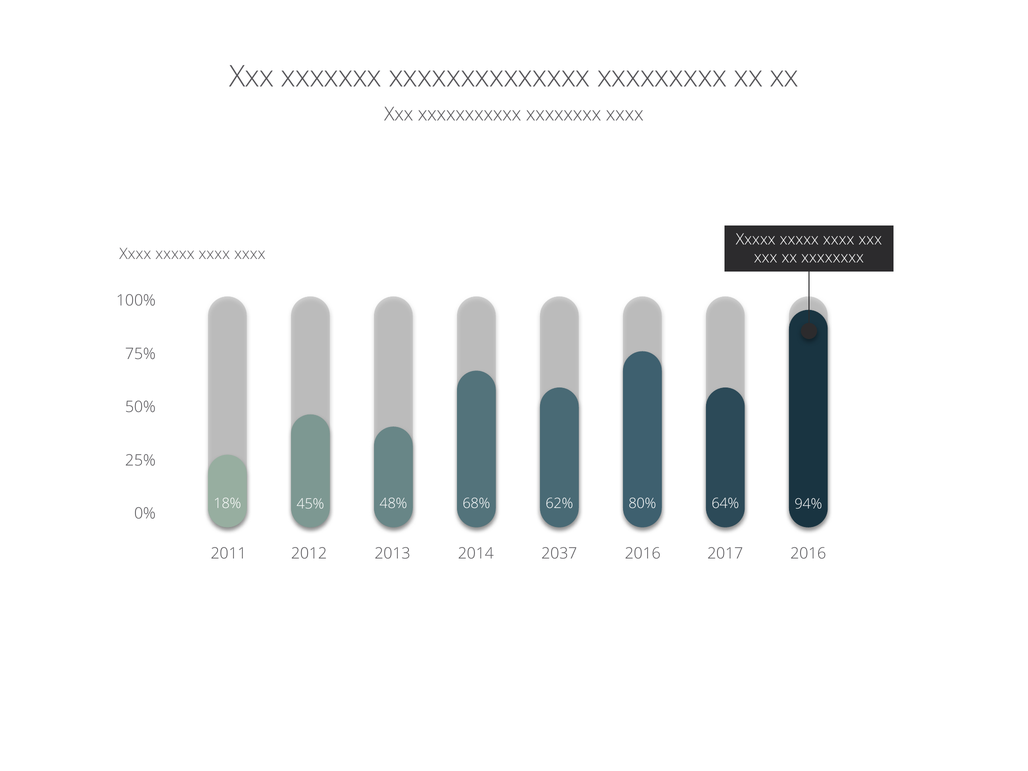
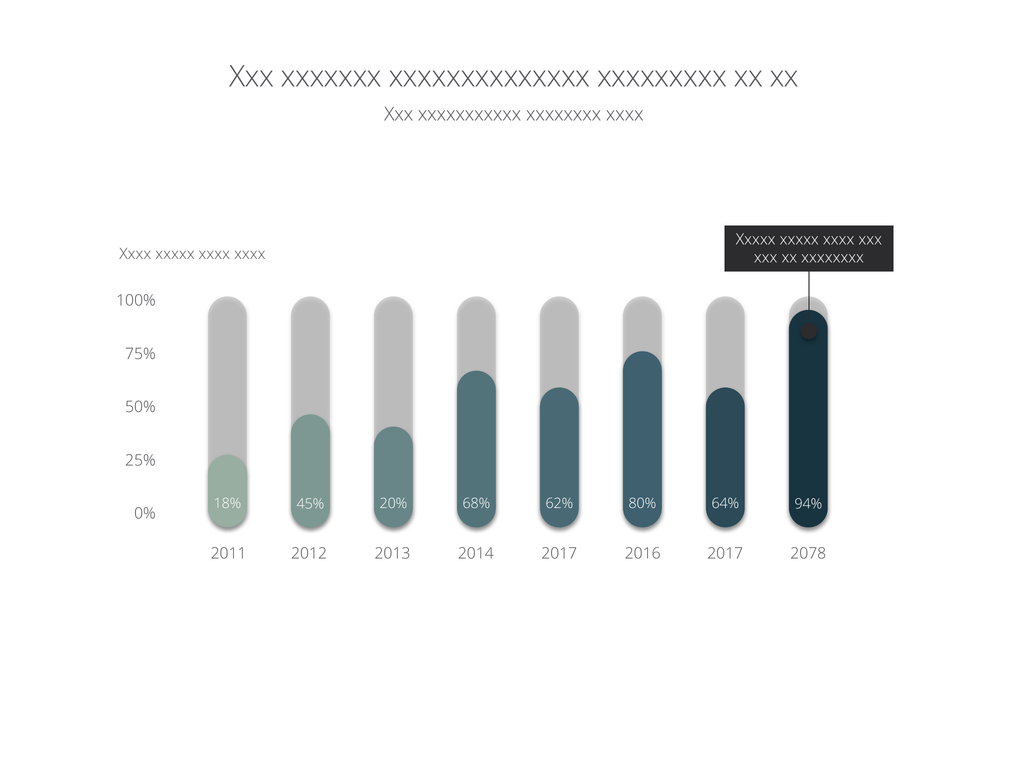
48%: 48% -> 20%
2037 at (559, 553): 2037 -> 2017
2016 at (808, 553): 2016 -> 2078
